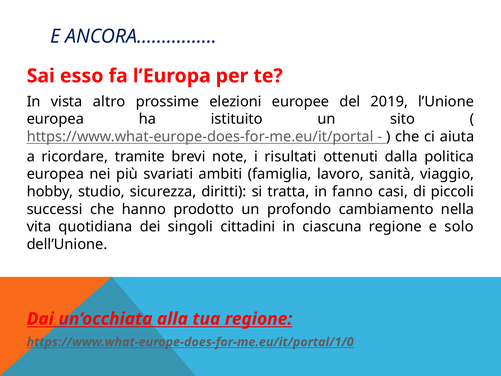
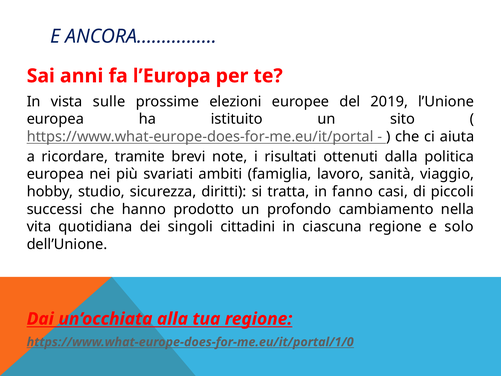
esso: esso -> anni
altro: altro -> sulle
